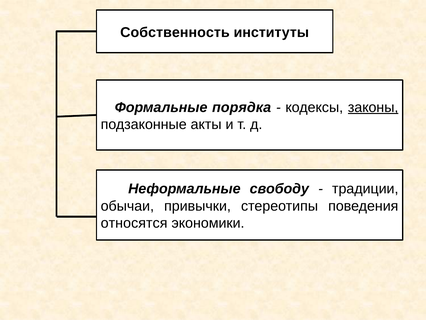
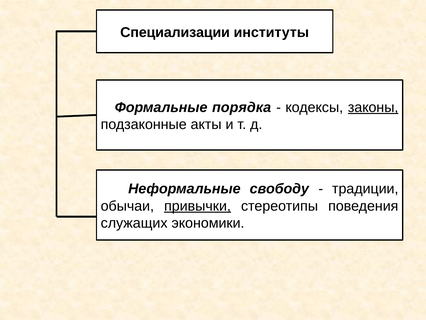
Собственность: Собственность -> Специализации
привычки underline: none -> present
относятся: относятся -> служащих
